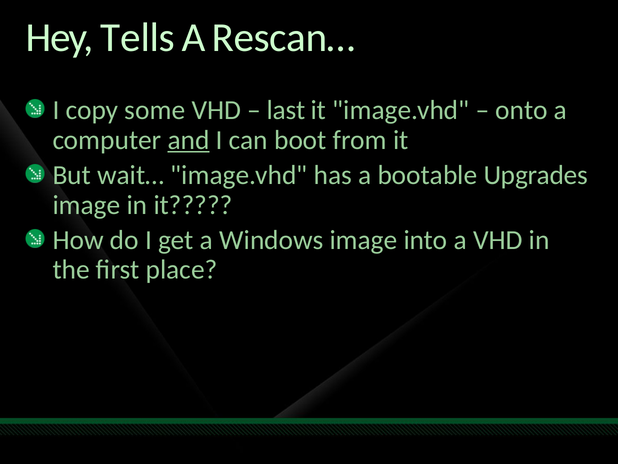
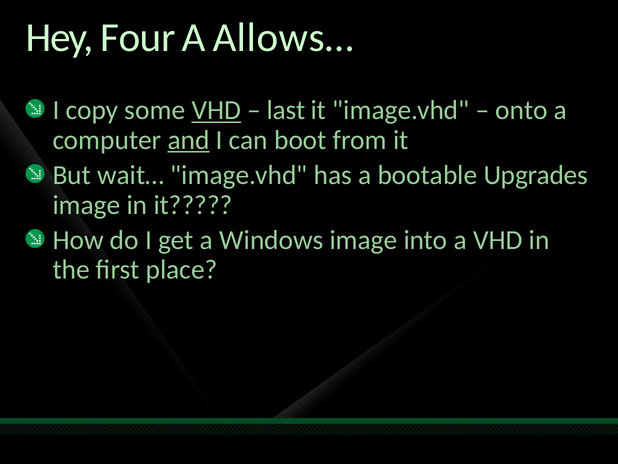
Tells: Tells -> Four
Rescan…: Rescan… -> Allows…
VHD at (216, 110) underline: none -> present
